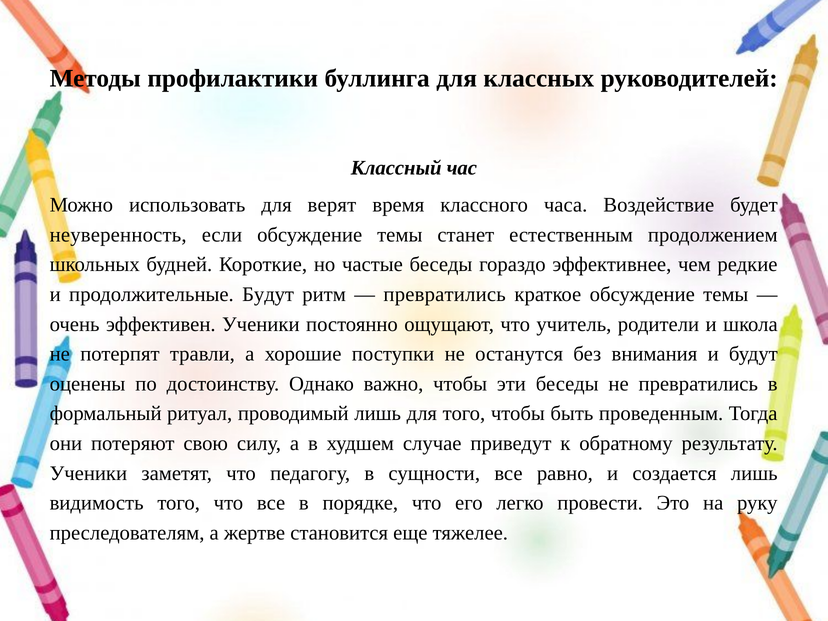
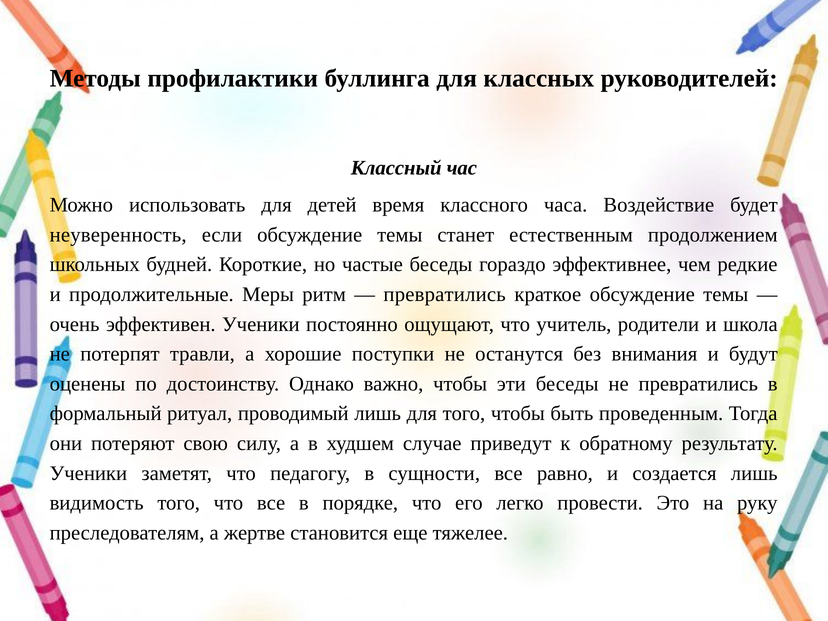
верят: верят -> детей
продолжительные Будут: Будут -> Меры
